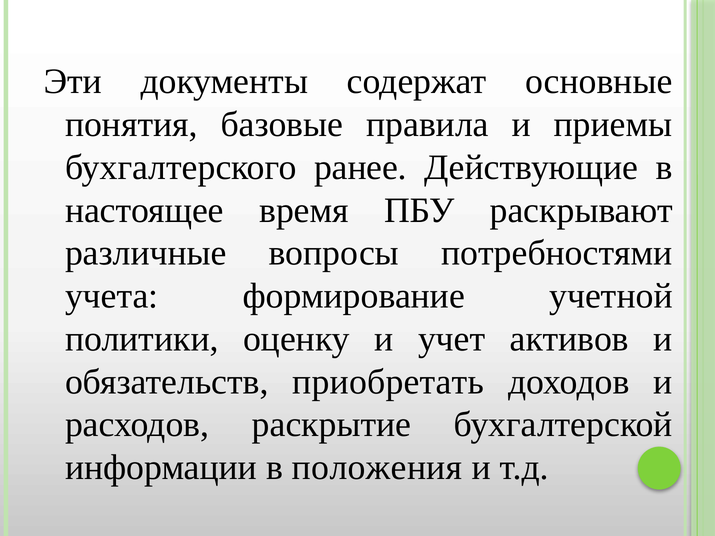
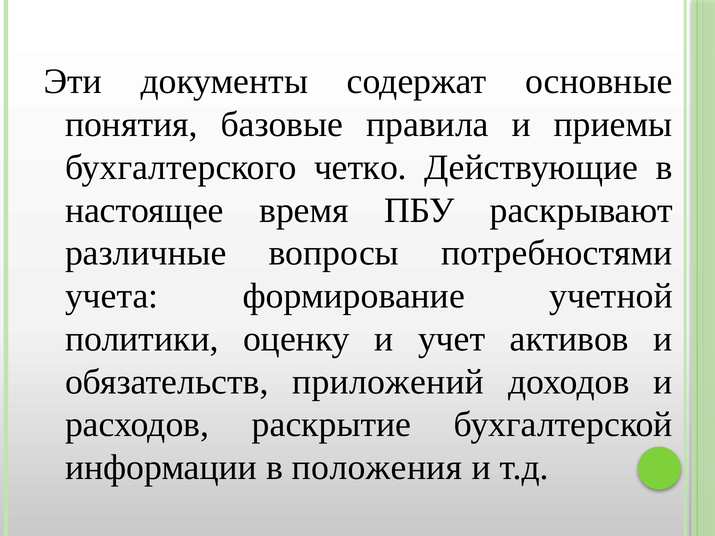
ранее: ранее -> четко
приобретать: приобретать -> приложений
